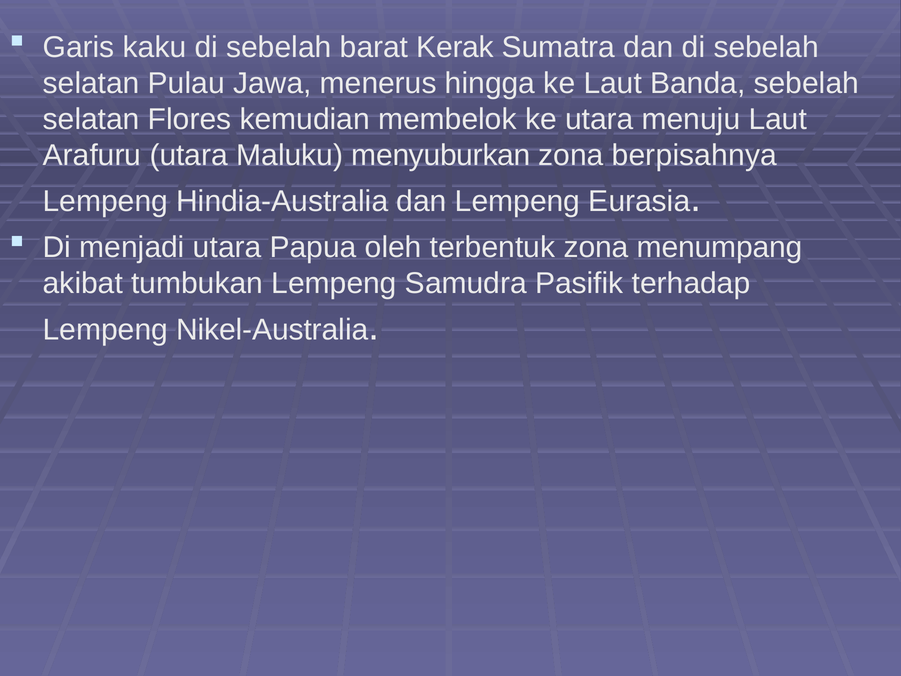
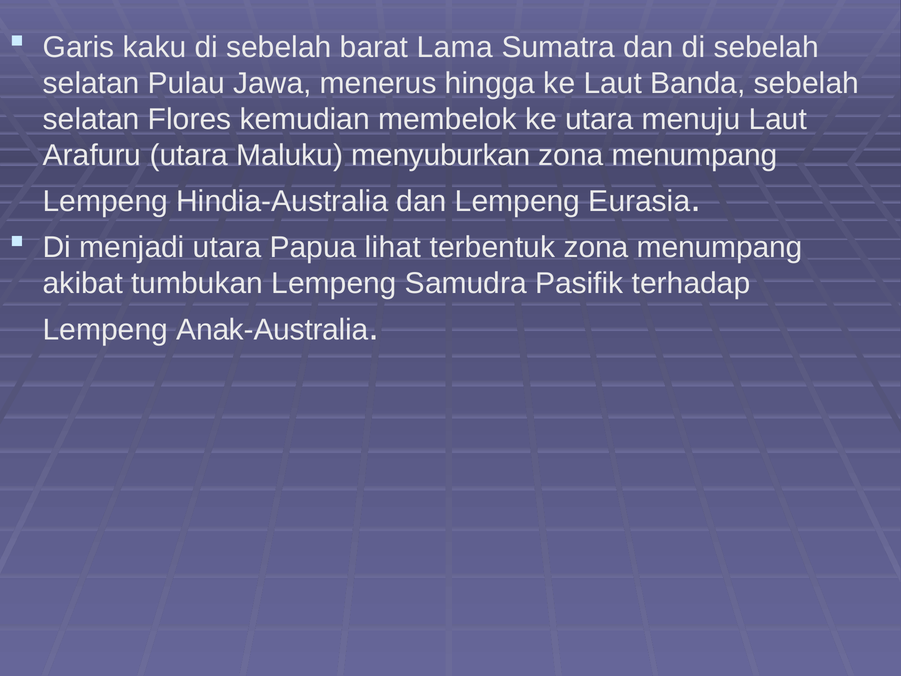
Kerak: Kerak -> Lama
berpisahnya at (694, 155): berpisahnya -> menumpang
oleh: oleh -> lihat
Nikel-Australia: Nikel-Australia -> Anak-Australia
